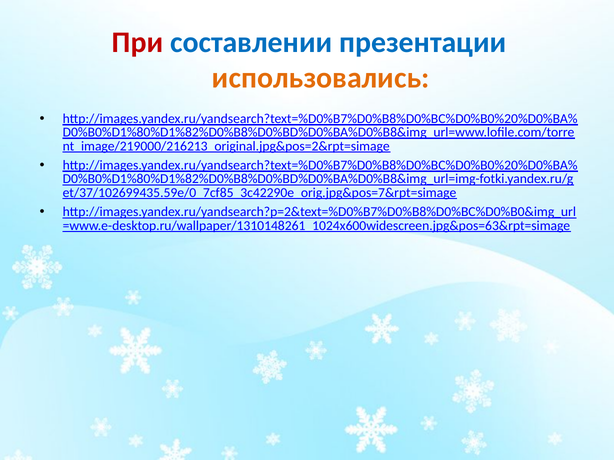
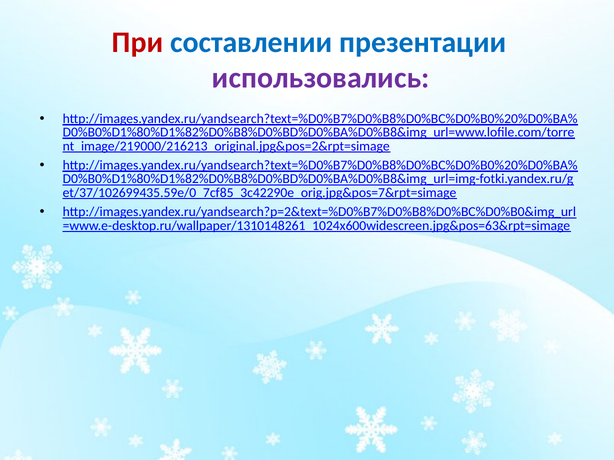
использовались colour: orange -> purple
